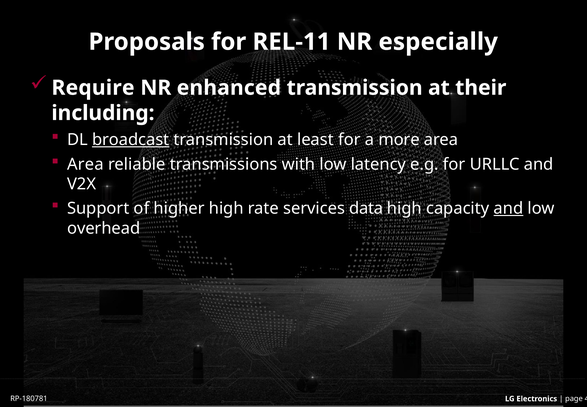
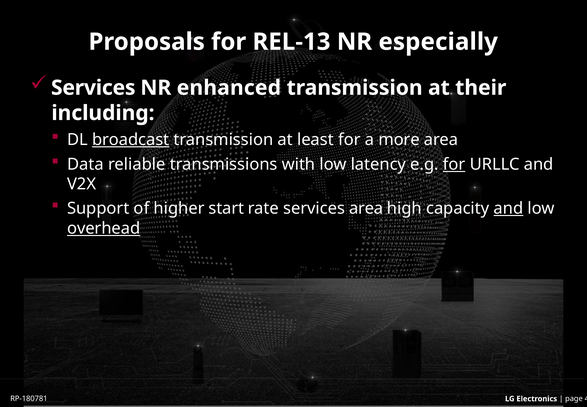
REL-11: REL-11 -> REL-13
Require at (93, 88): Require -> Services
Area at (85, 164): Area -> Data
for at (454, 164) underline: none -> present
higher high: high -> start
services data: data -> area
overhead underline: none -> present
